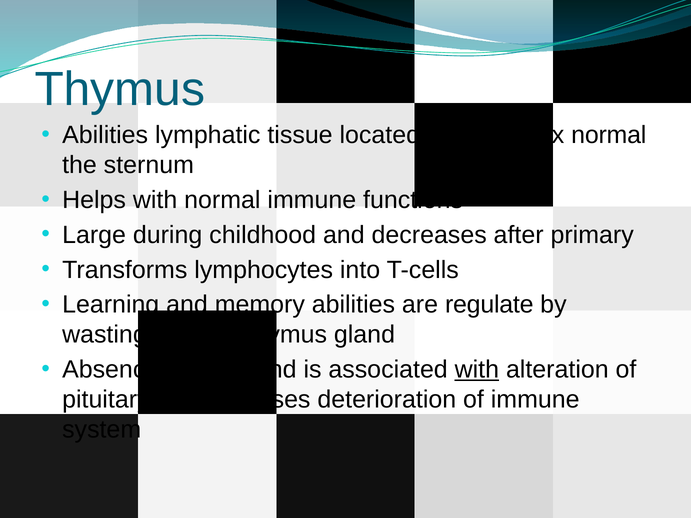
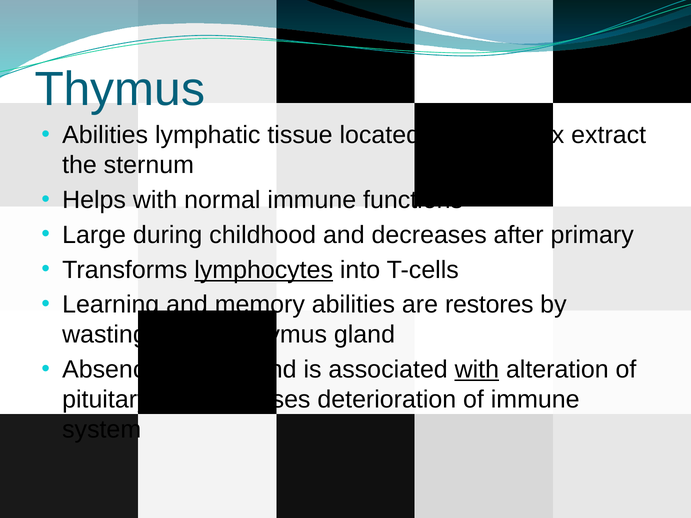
thorax normal: normal -> extract
lymphocytes underline: none -> present
regulate: regulate -> restores
